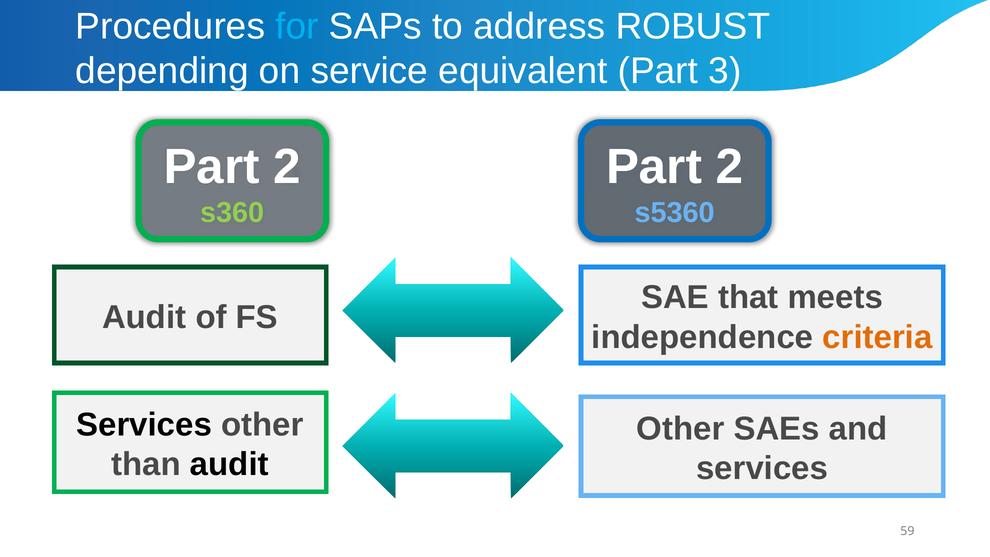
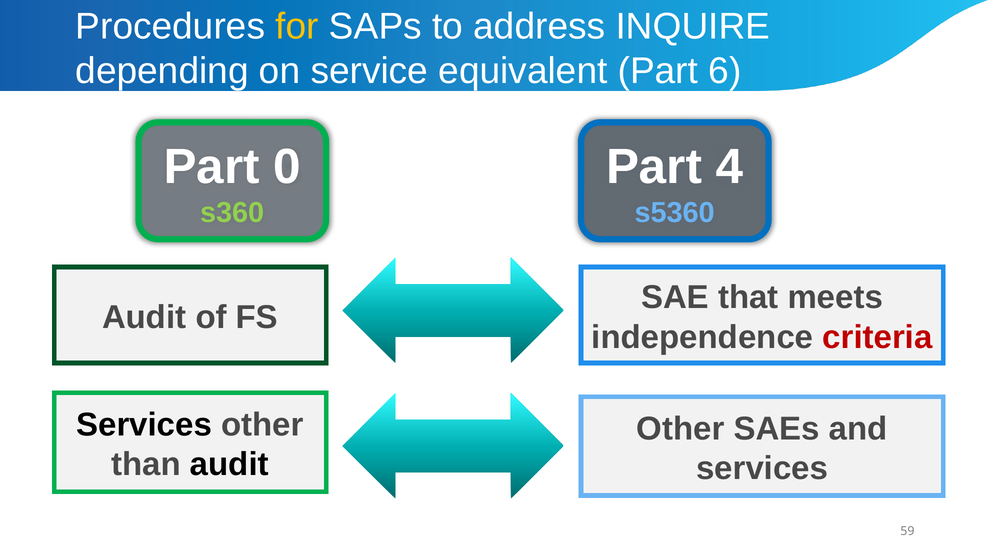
for colour: light blue -> yellow
ROBUST: ROBUST -> INQUIRE
3: 3 -> 6
2 at (287, 167): 2 -> 0
2 at (730, 167): 2 -> 4
criteria colour: orange -> red
